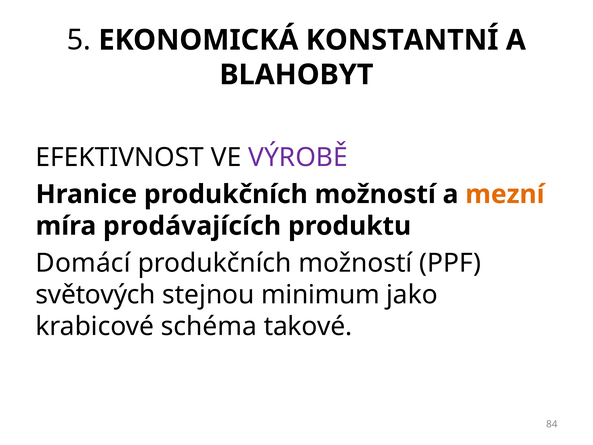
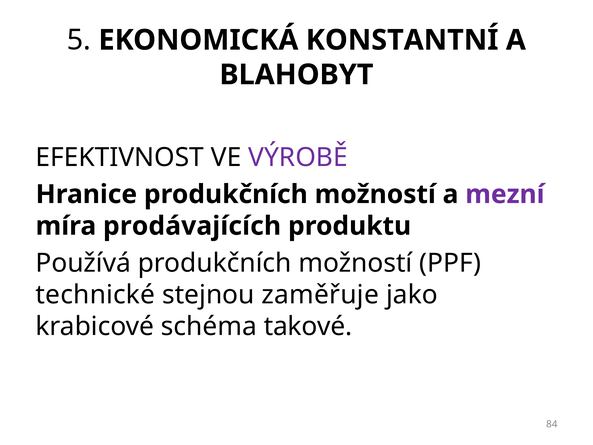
mezní colour: orange -> purple
Domácí: Domácí -> Používá
světových: světových -> technické
minimum: minimum -> zaměřuje
